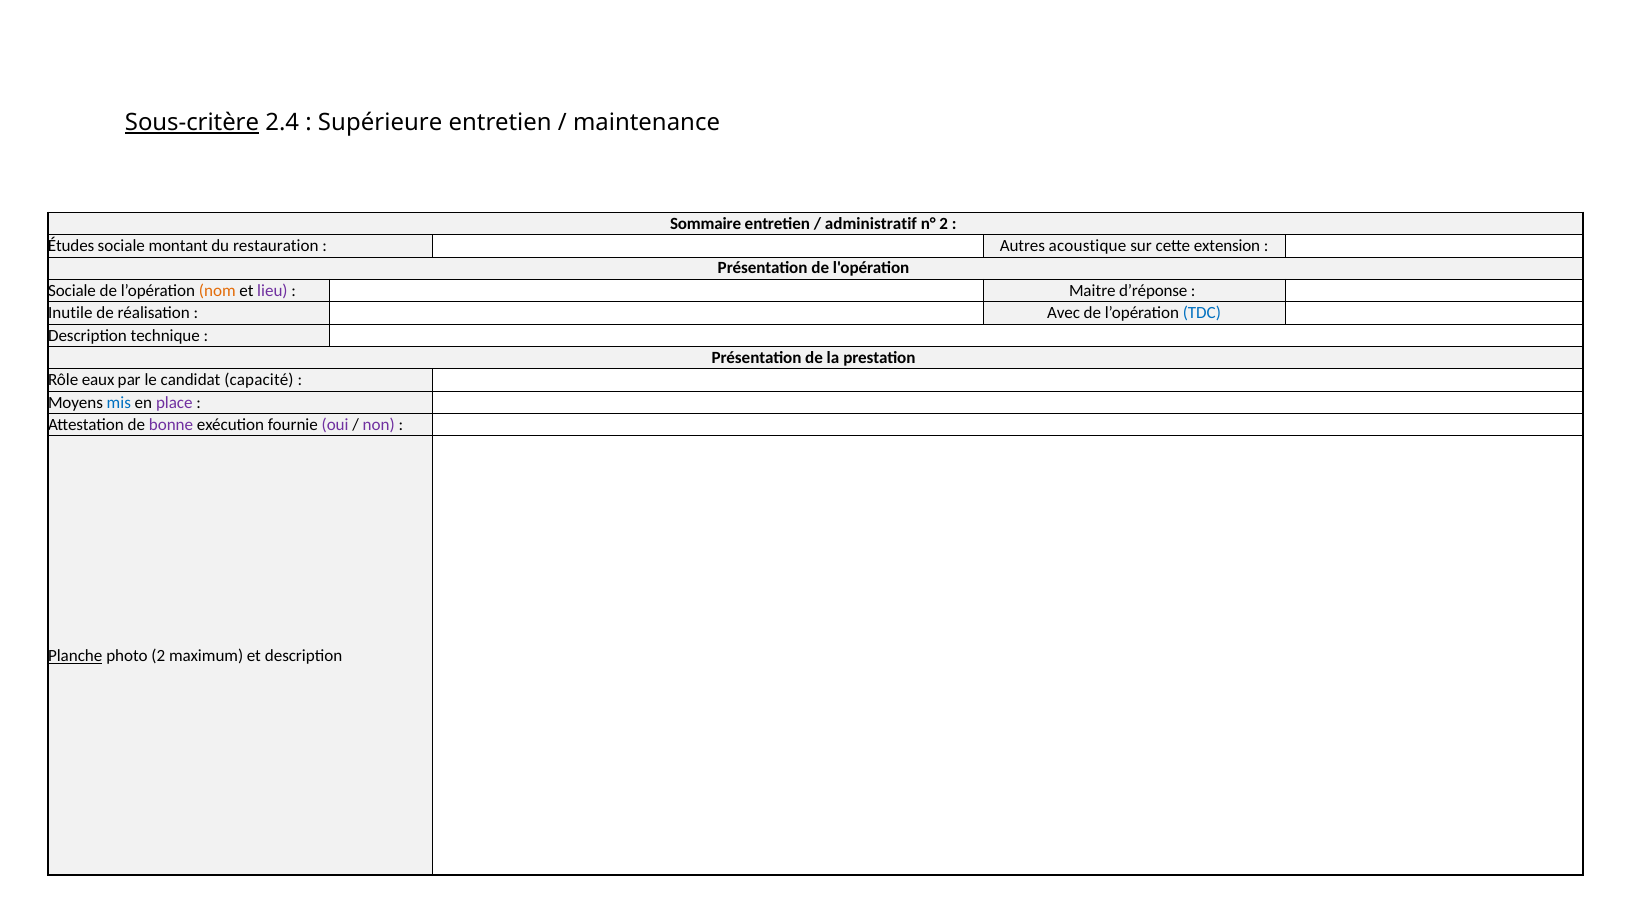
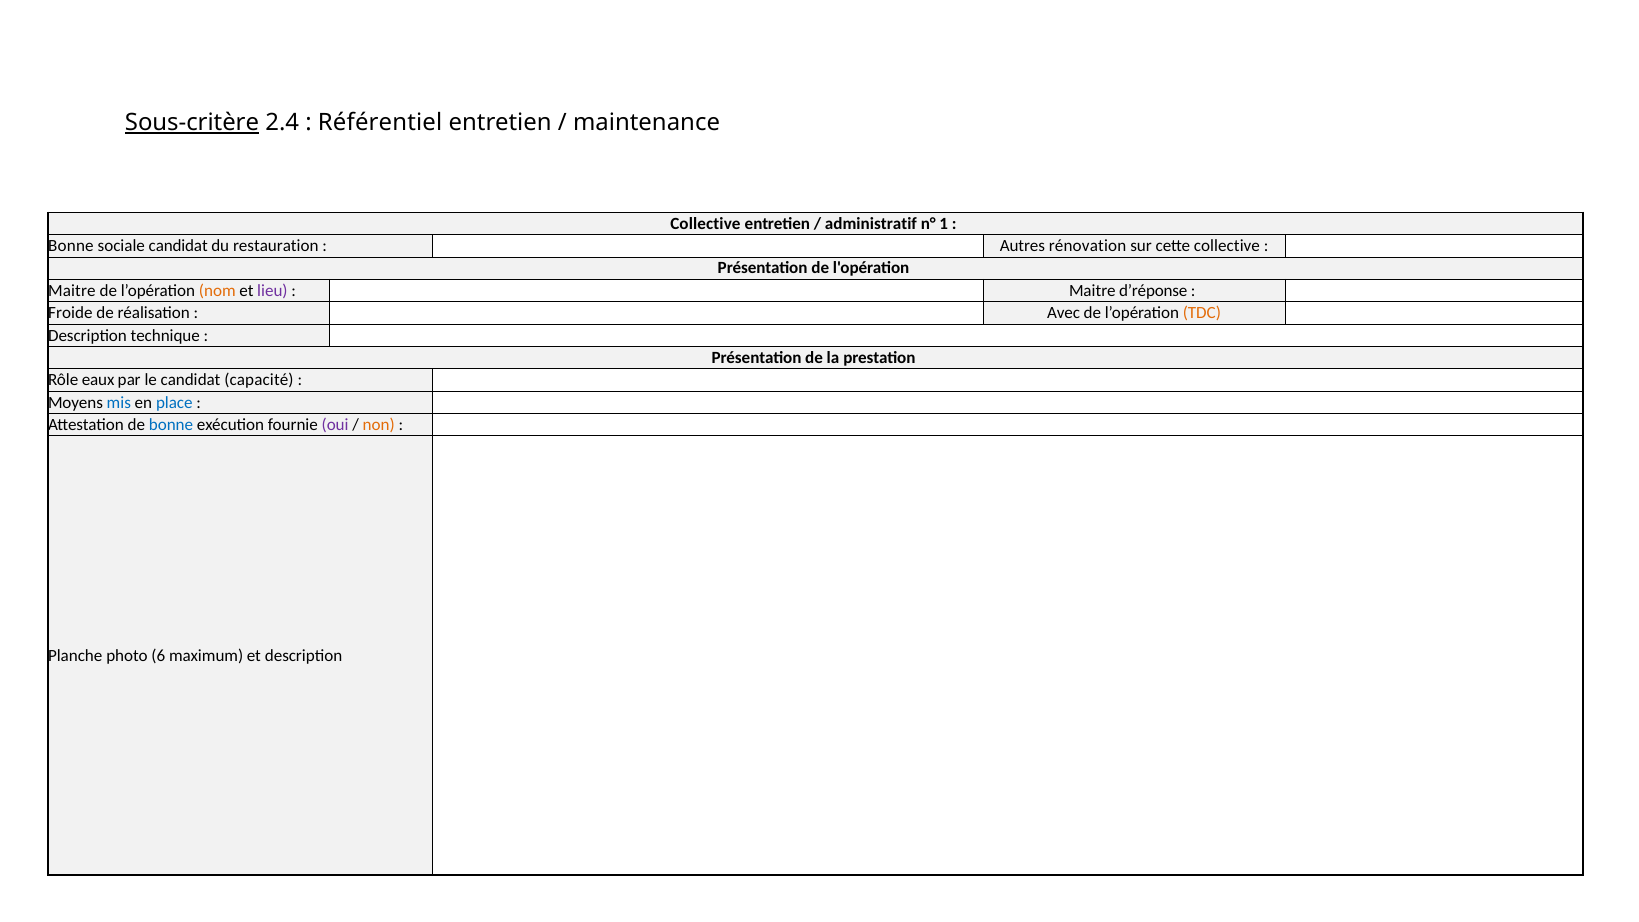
Supérieure: Supérieure -> Référentiel
Sommaire at (706, 224): Sommaire -> Collective
n° 2: 2 -> 1
Études at (71, 246): Études -> Bonne
sociale montant: montant -> candidat
acoustique: acoustique -> rénovation
cette extension: extension -> collective
Sociale at (72, 291): Sociale -> Maitre
Inutile: Inutile -> Froide
TDC colour: blue -> orange
place colour: purple -> blue
bonne at (171, 425) colour: purple -> blue
non colour: purple -> orange
Planche underline: present -> none
photo 2: 2 -> 6
